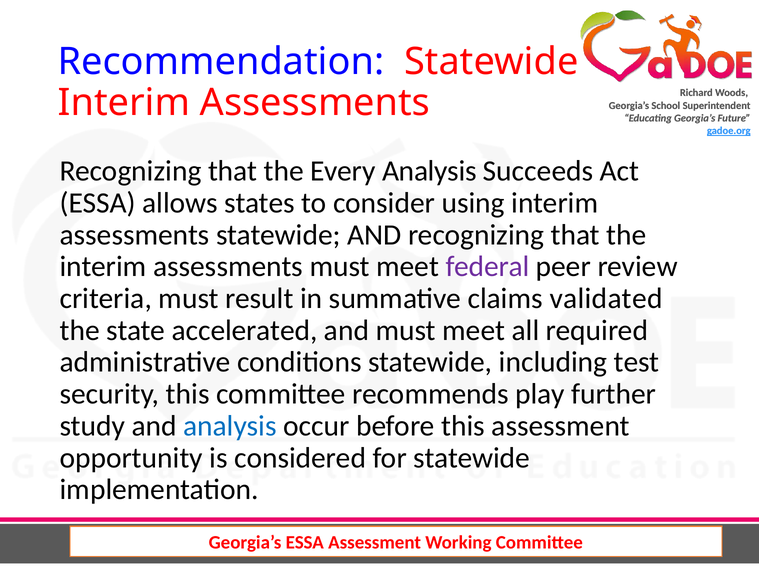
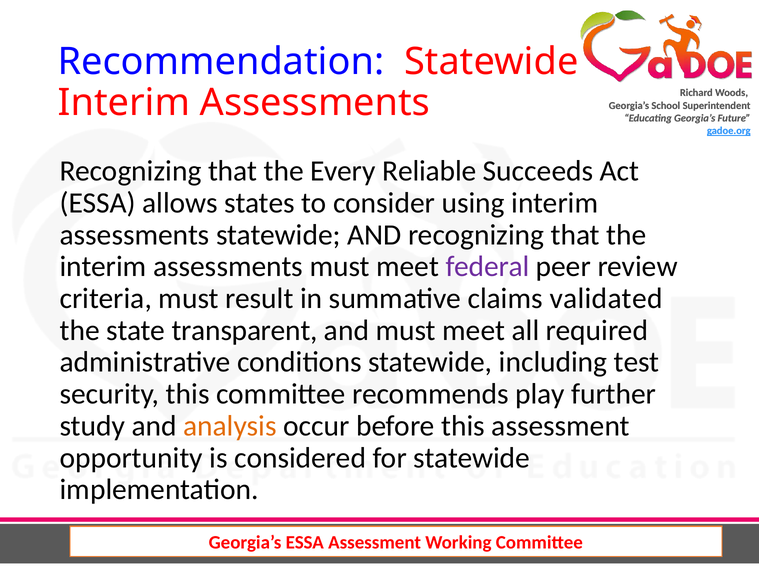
Every Analysis: Analysis -> Reliable
accelerated: accelerated -> transparent
analysis at (230, 426) colour: blue -> orange
